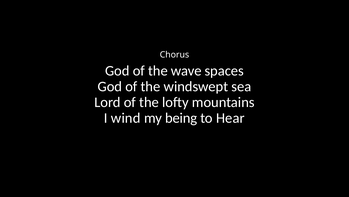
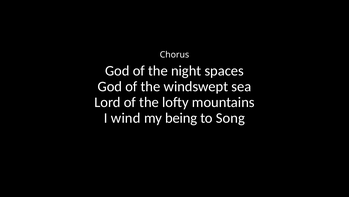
wave: wave -> night
Hear: Hear -> Song
